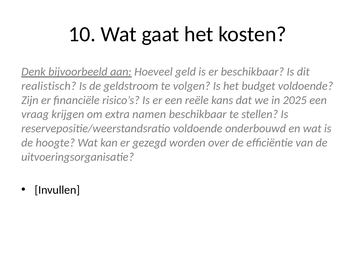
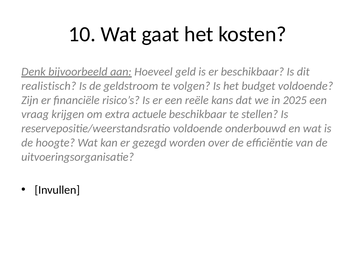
namen: namen -> actuele
